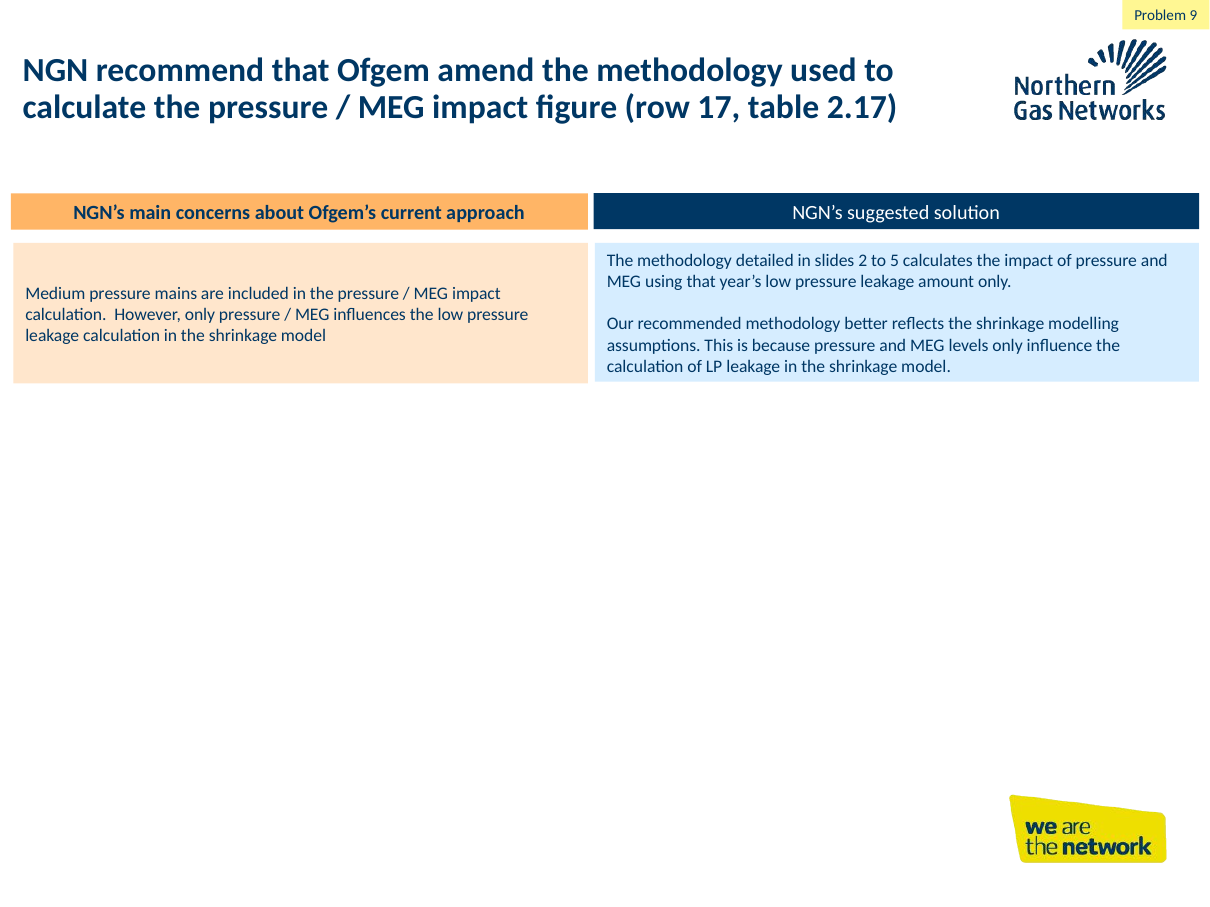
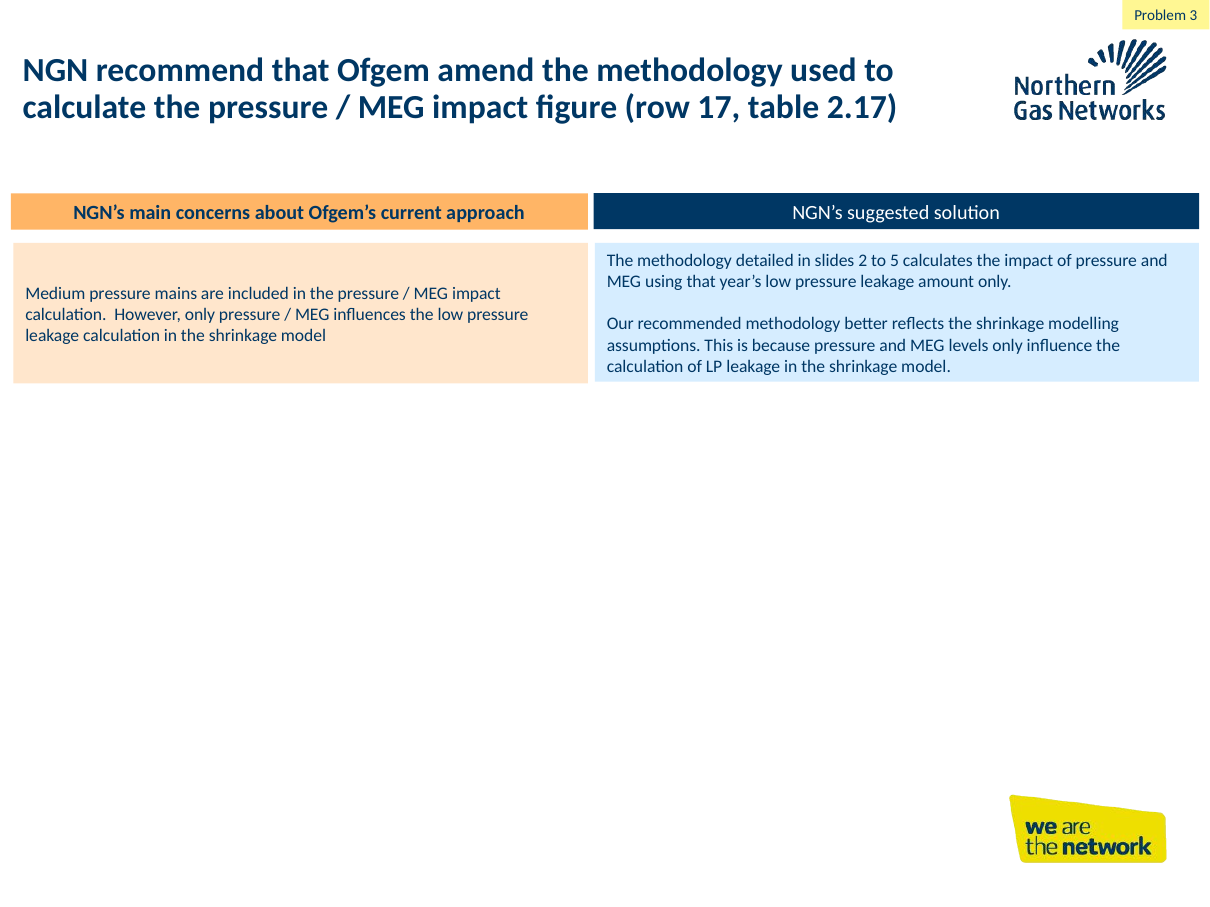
9: 9 -> 3
